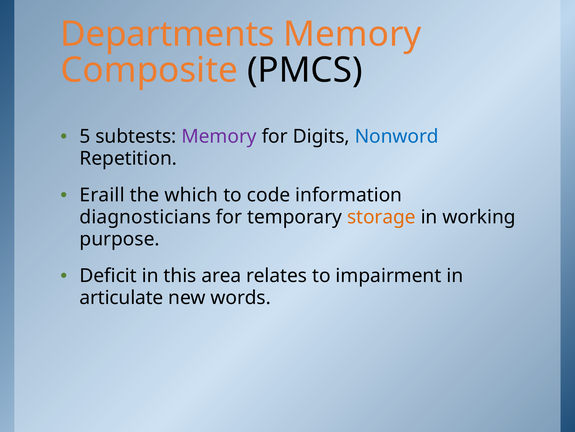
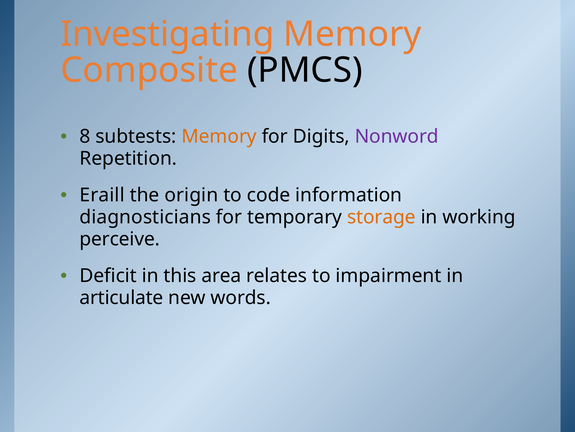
Departments: Departments -> Investigating
5: 5 -> 8
Memory at (219, 136) colour: purple -> orange
Nonword colour: blue -> purple
which: which -> origin
purpose: purpose -> perceive
